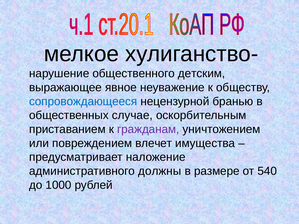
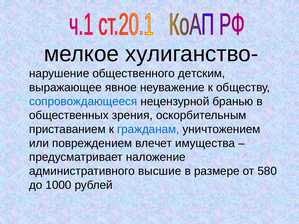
случае: случае -> зрения
гражданам colour: purple -> blue
должны: должны -> высшие
540: 540 -> 580
